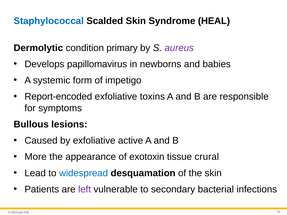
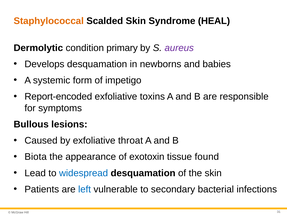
Staphylococcal colour: blue -> orange
Develops papillomavirus: papillomavirus -> desquamation
active: active -> throat
More: More -> Biota
crural: crural -> found
left colour: purple -> blue
